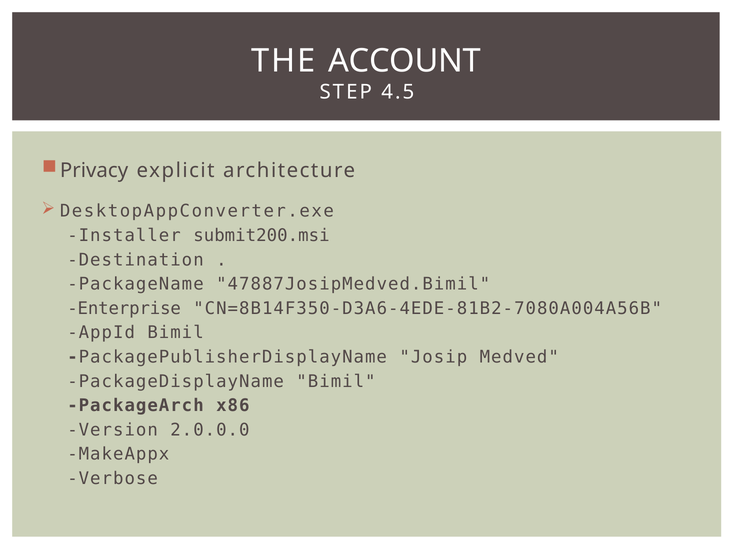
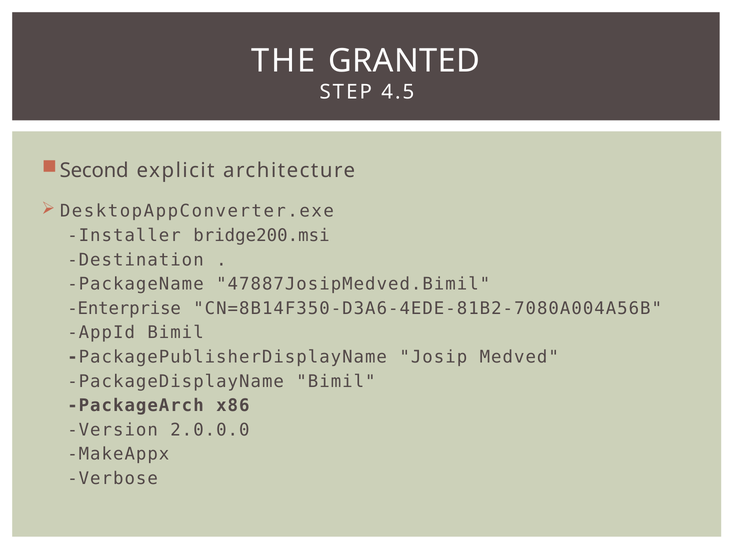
ACCOUNT: ACCOUNT -> GRANTED
Privacy: Privacy -> Second
submit200.msi: submit200.msi -> bridge200.msi
